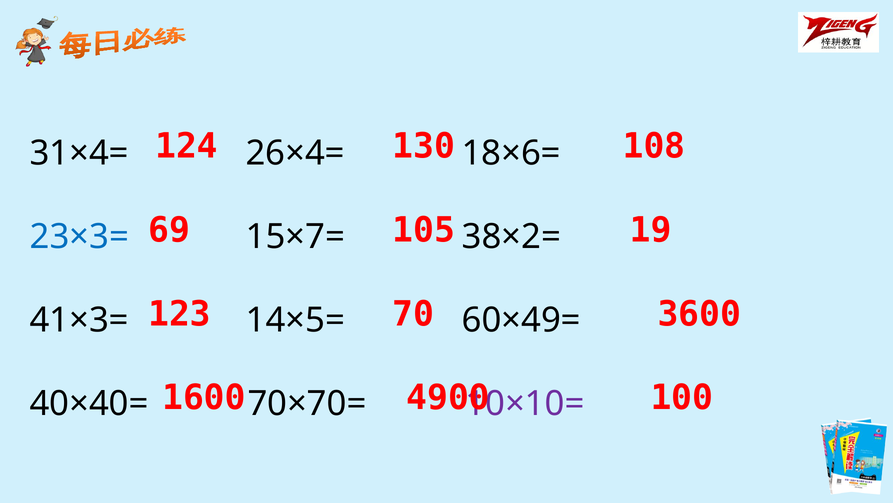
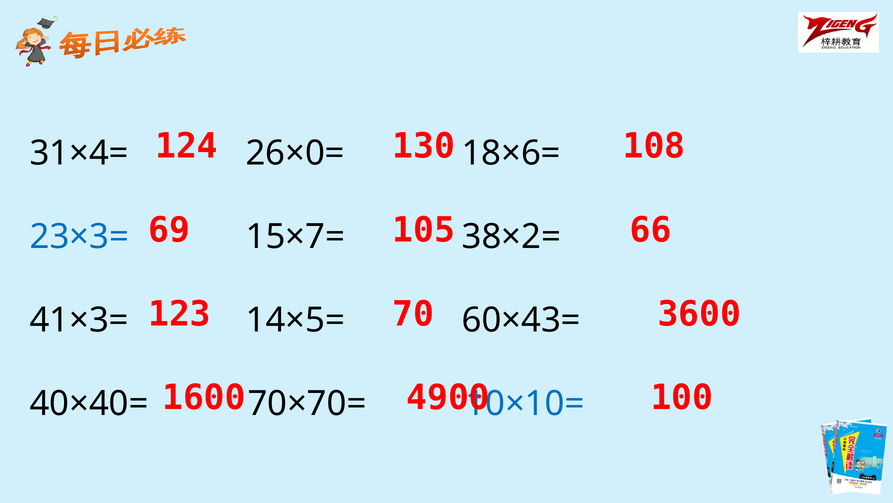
26×4=: 26×4= -> 26×0=
19: 19 -> 66
60×49=: 60×49= -> 60×43=
10×10= colour: purple -> blue
